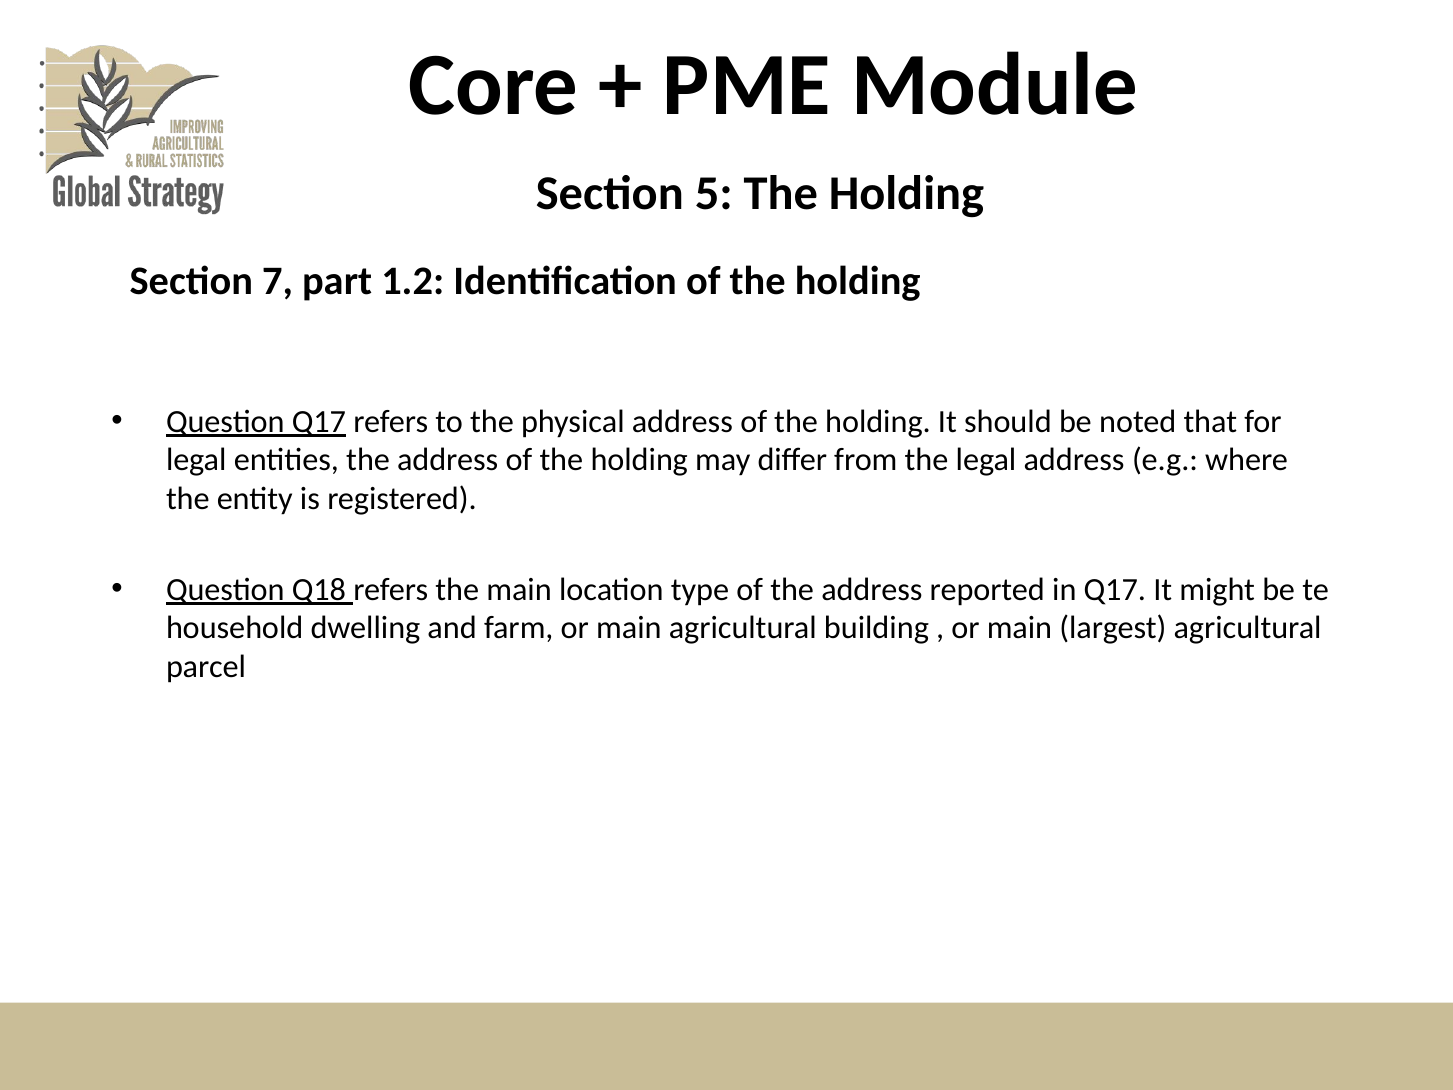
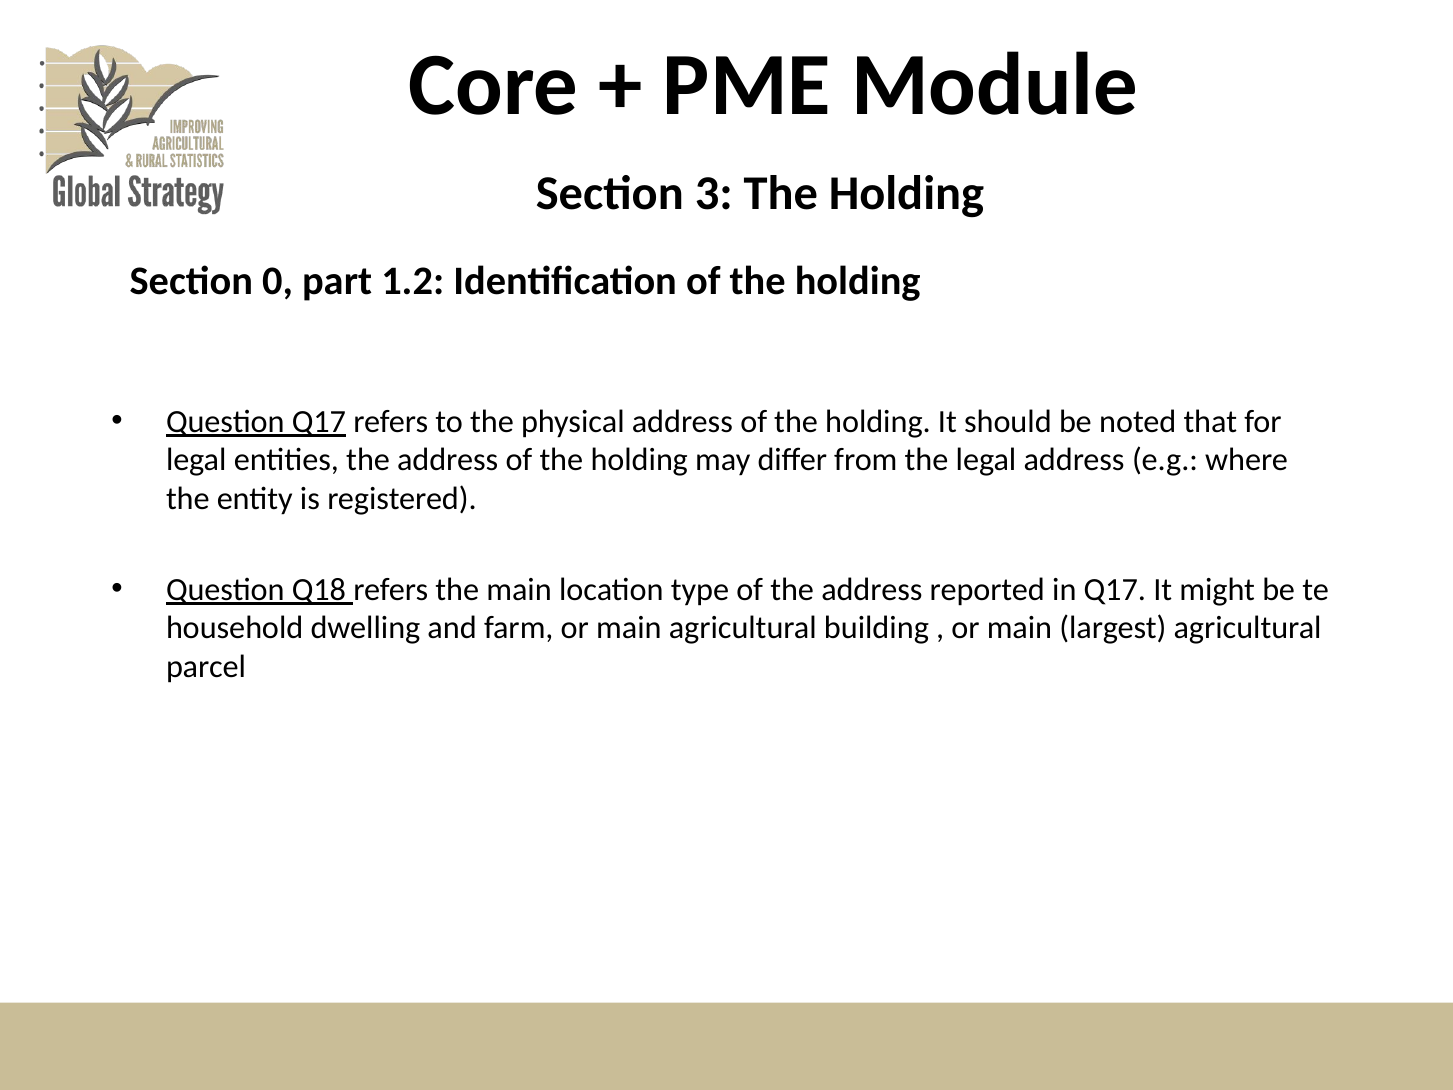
5: 5 -> 3
7: 7 -> 0
